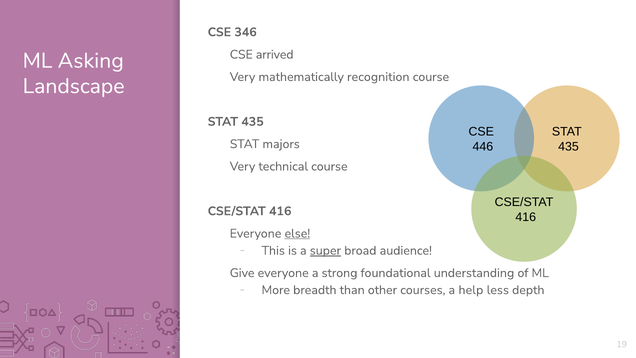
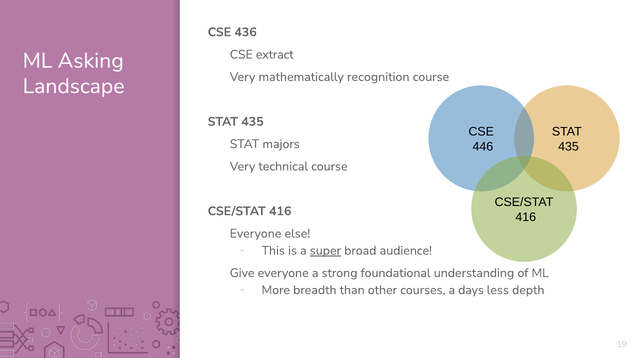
346: 346 -> 436
arrived: arrived -> extract
else underline: present -> none
help: help -> days
